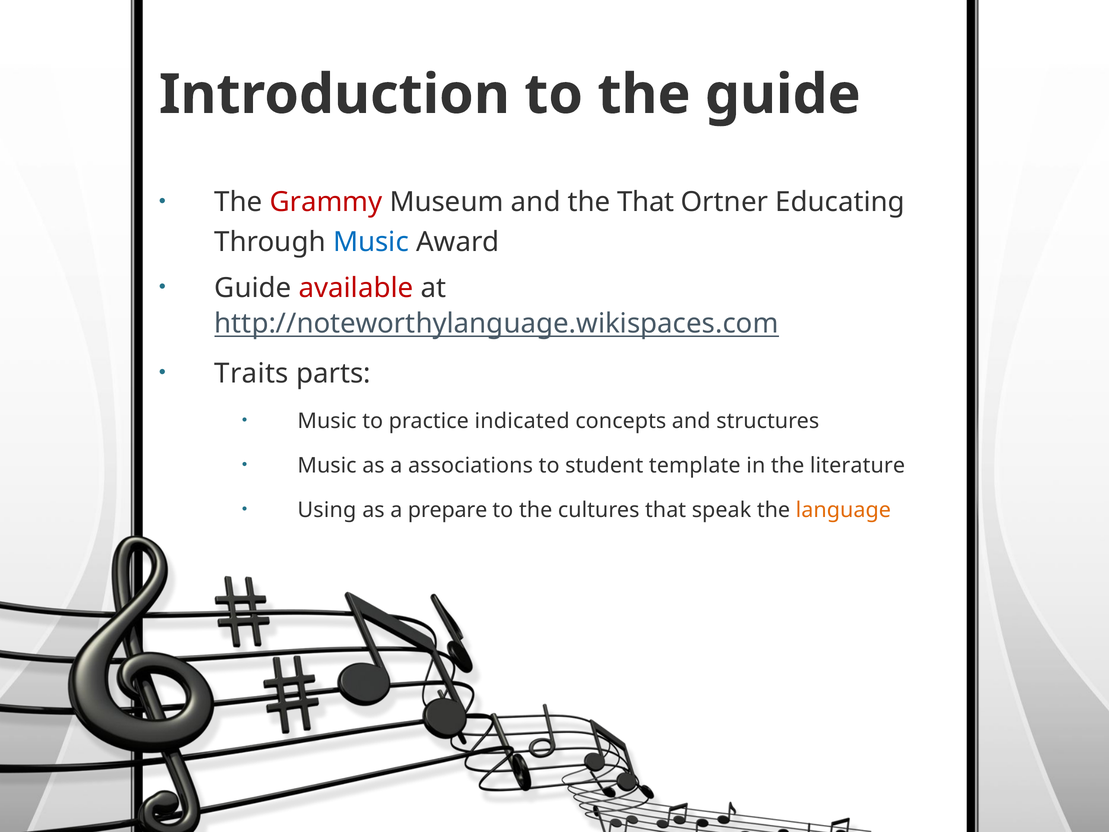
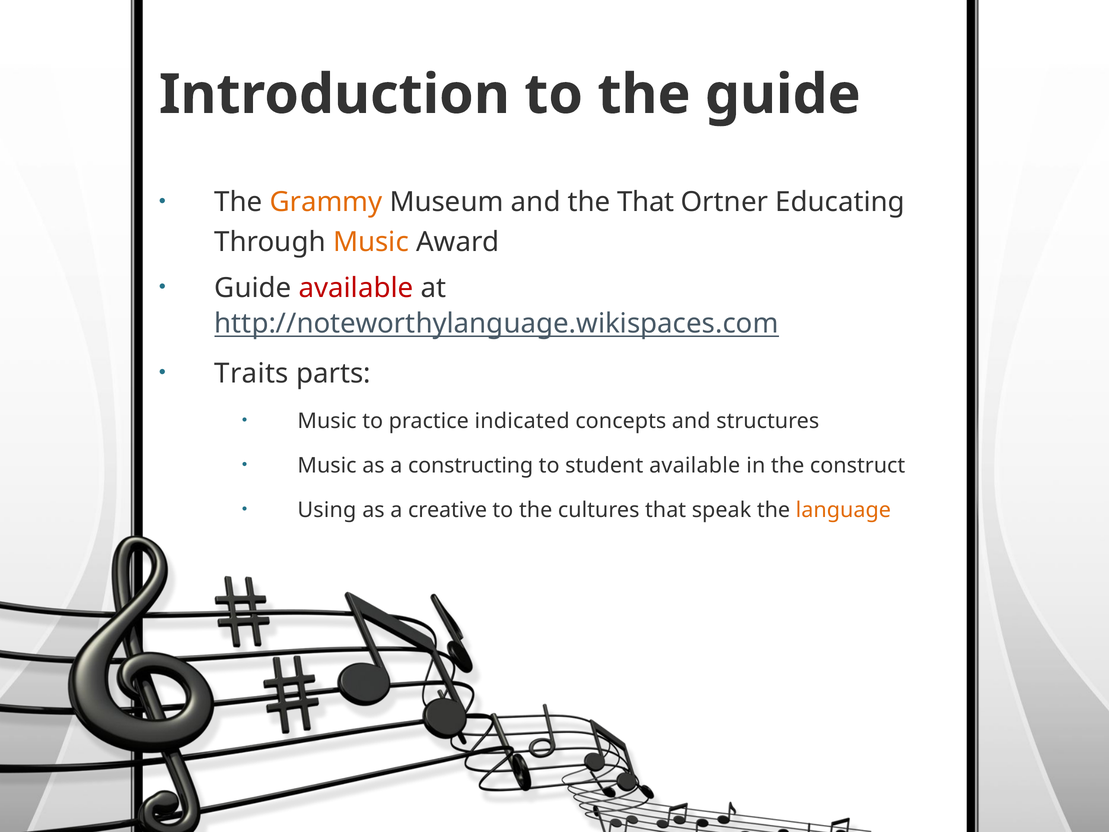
Grammy colour: red -> orange
Music at (371, 242) colour: blue -> orange
associations: associations -> constructing
student template: template -> available
literature: literature -> construct
prepare: prepare -> creative
